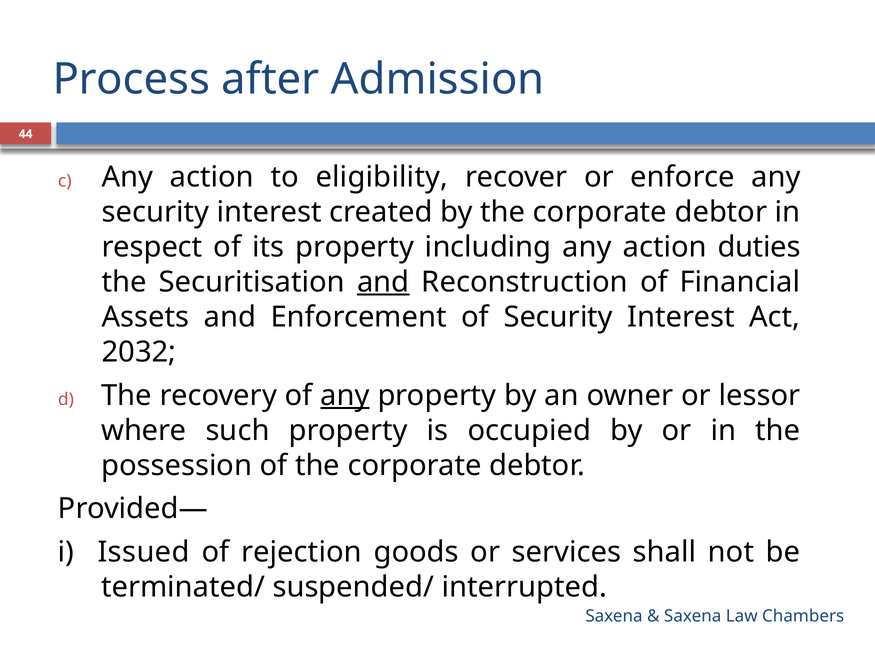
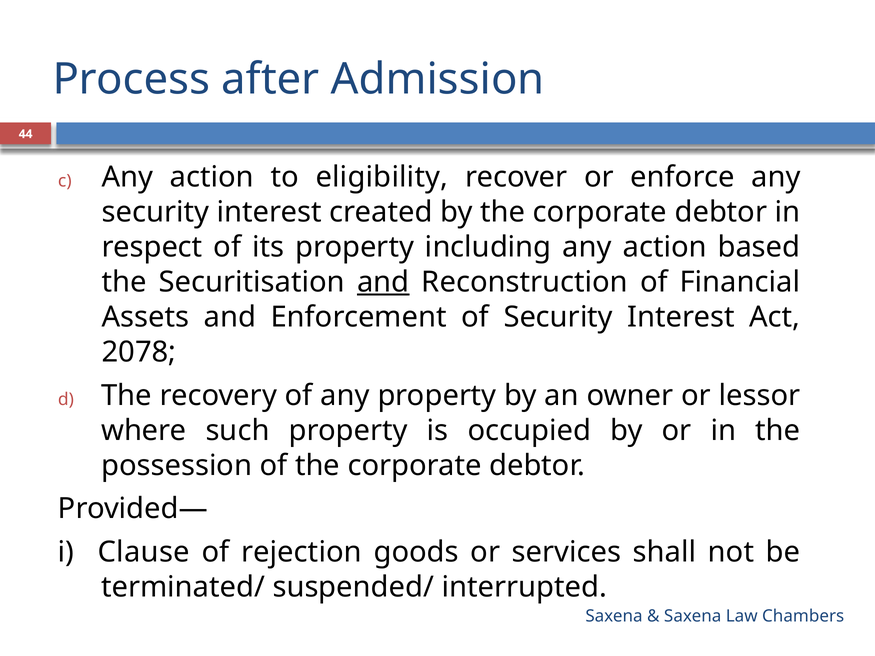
duties: duties -> based
2032: 2032 -> 2078
any at (345, 396) underline: present -> none
Issued: Issued -> Clause
